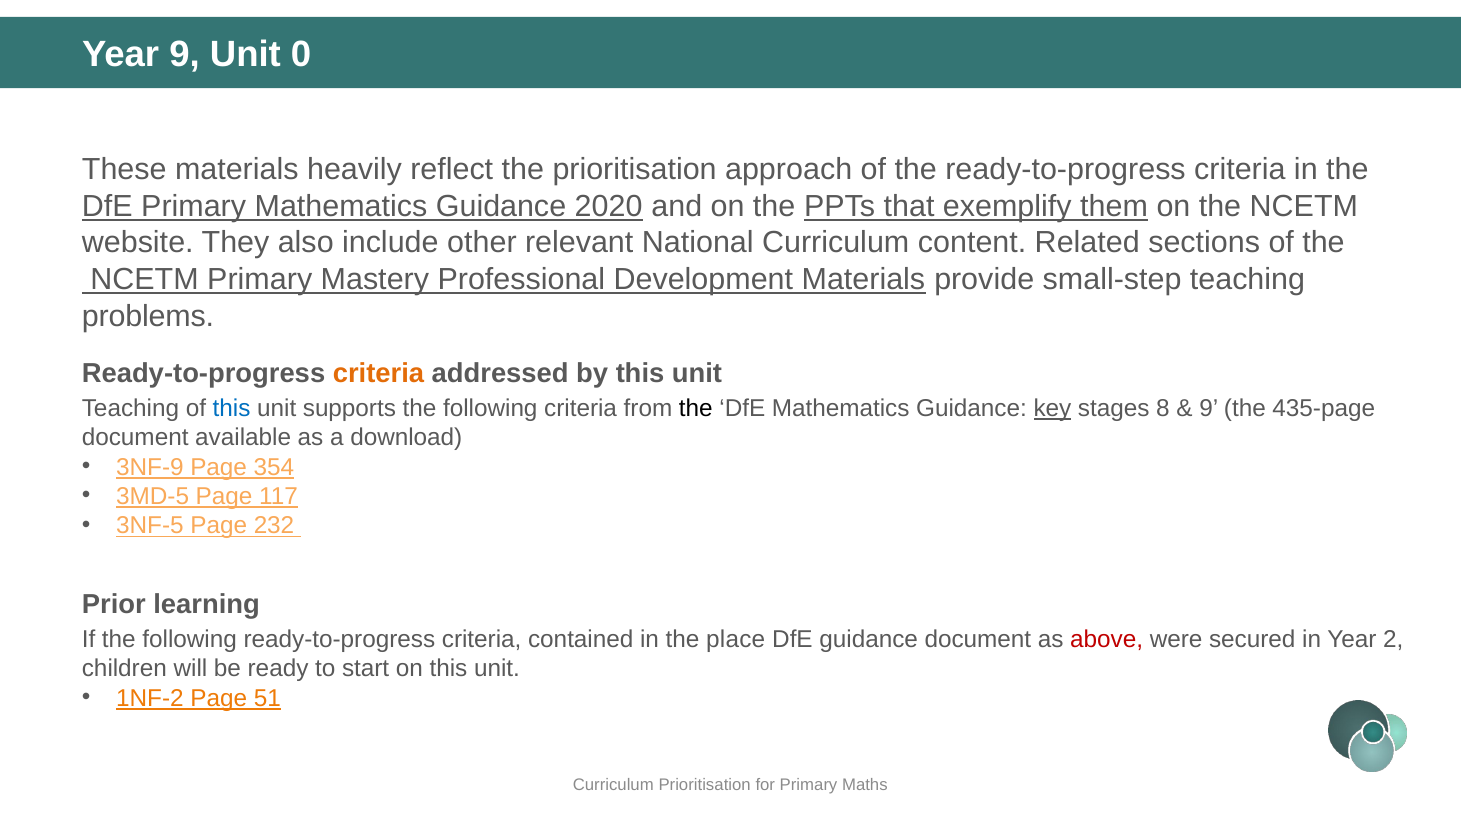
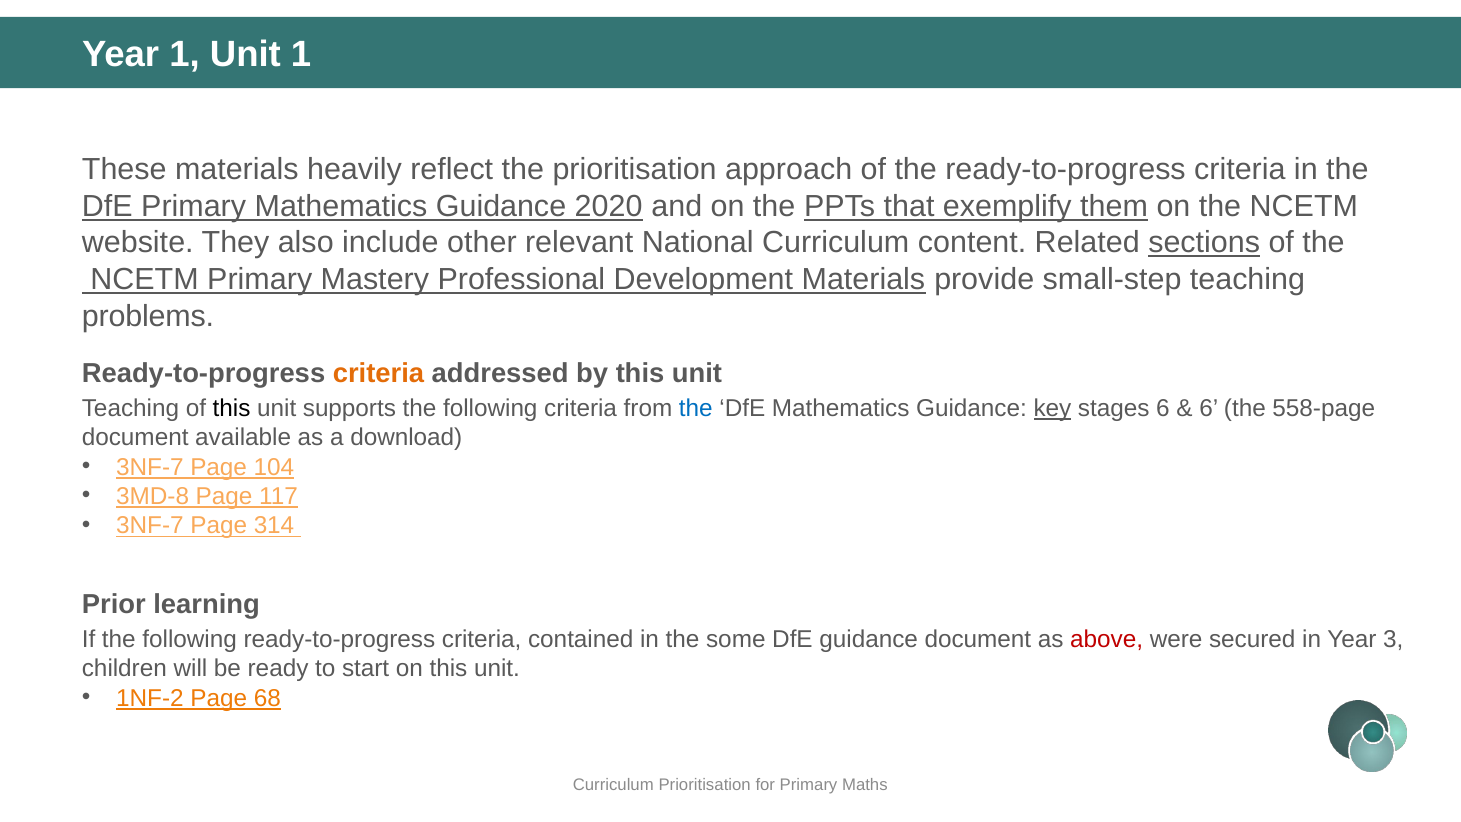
Year 9: 9 -> 1
Unit 0: 0 -> 1
sections underline: none -> present
this at (232, 409) colour: blue -> black
the at (696, 409) colour: black -> blue
stages 8: 8 -> 6
9 at (1209, 409): 9 -> 6
435-page: 435-page -> 558-page
3NF-9 at (150, 467): 3NF-9 -> 3NF-7
354: 354 -> 104
3MD-5: 3MD-5 -> 3MD-8
3NF-5 at (150, 525): 3NF-5 -> 3NF-7
232: 232 -> 314
place: place -> some
2: 2 -> 3
51: 51 -> 68
